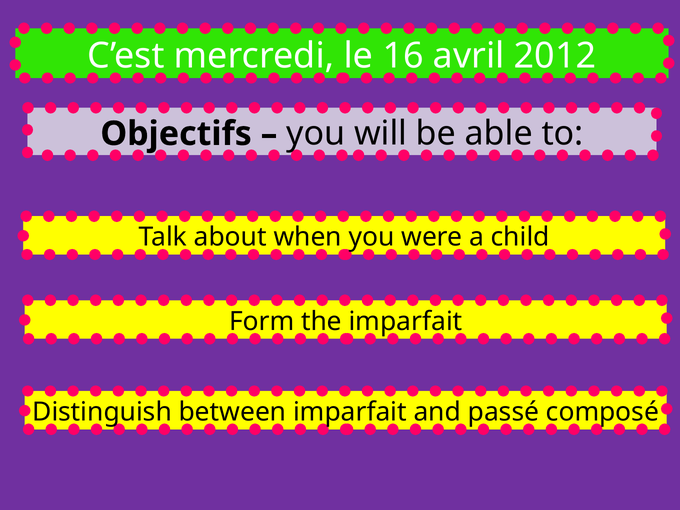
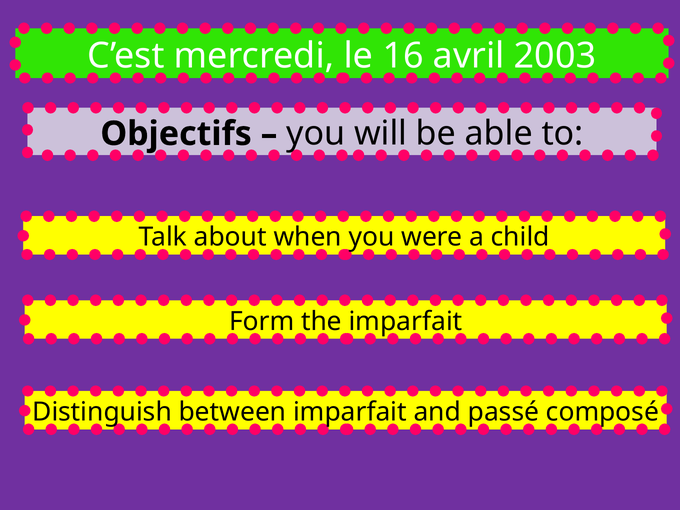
2012: 2012 -> 2003
